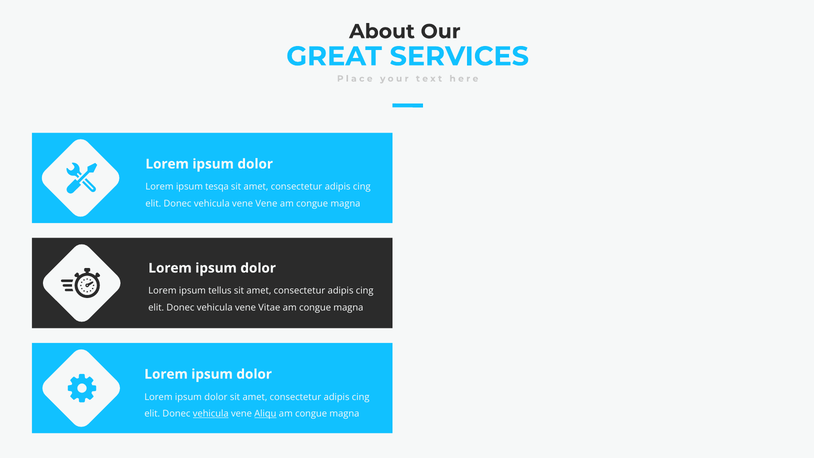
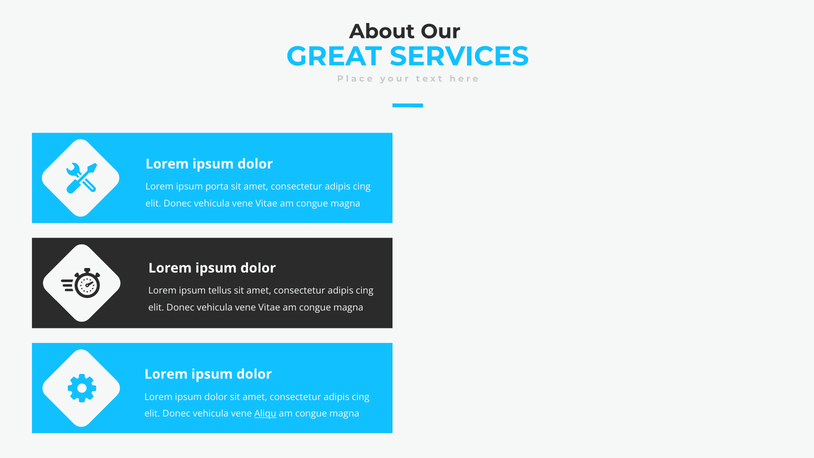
tesqa: tesqa -> porta
Vene at (266, 204): Vene -> Vitae
vehicula at (211, 414) underline: present -> none
